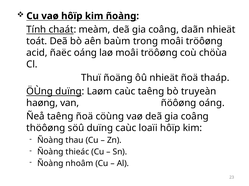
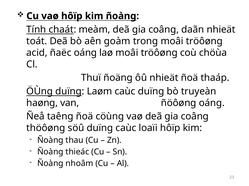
baùm: baùm -> goàm
caùc taêng: taêng -> duïng
